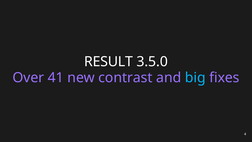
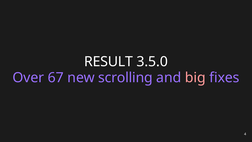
41: 41 -> 67
contrast: contrast -> scrolling
big colour: light blue -> pink
